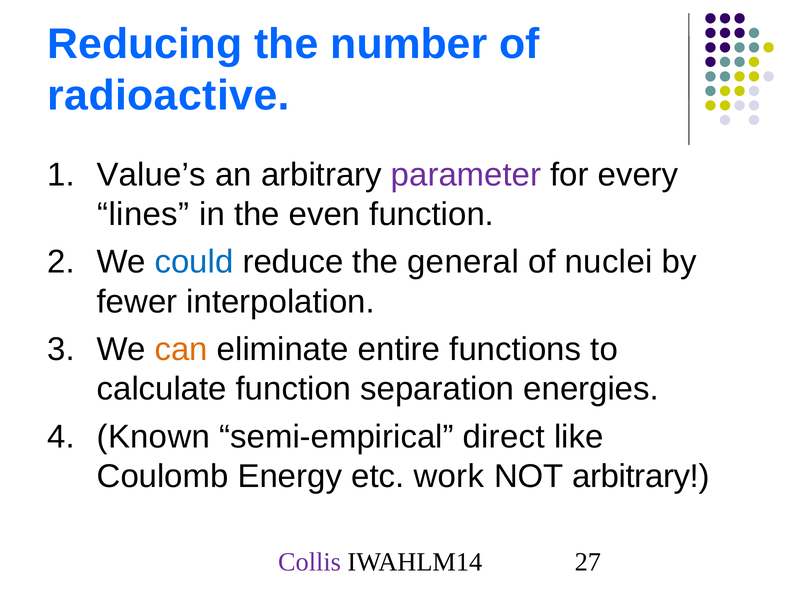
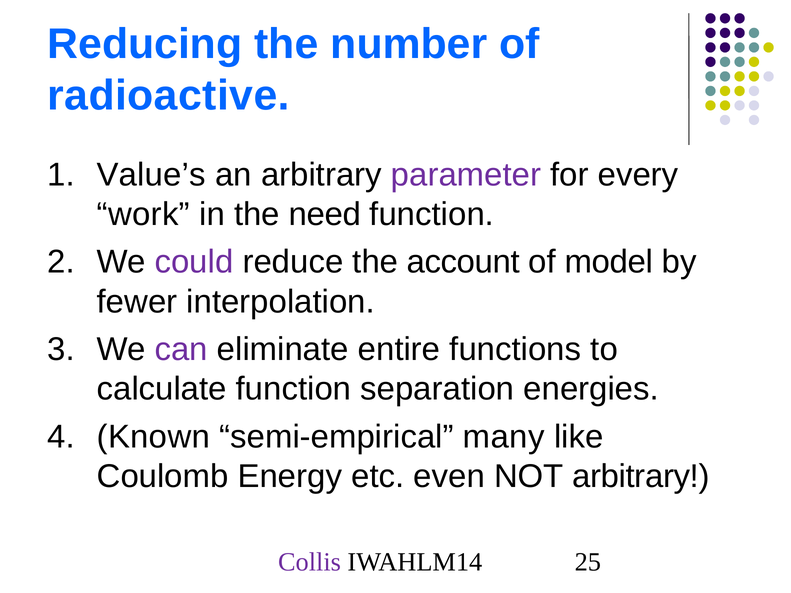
lines: lines -> work
even: even -> need
could colour: blue -> purple
general: general -> account
nuclei: nuclei -> model
can colour: orange -> purple
direct: direct -> many
work: work -> even
27: 27 -> 25
